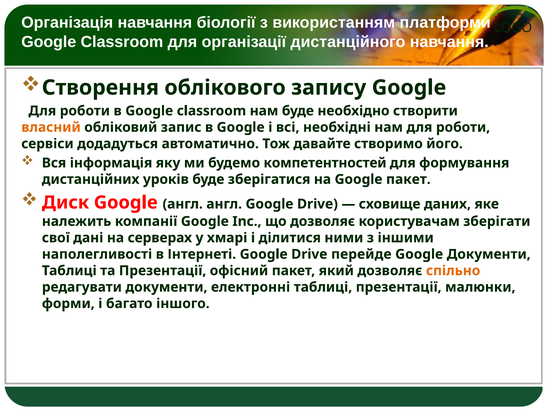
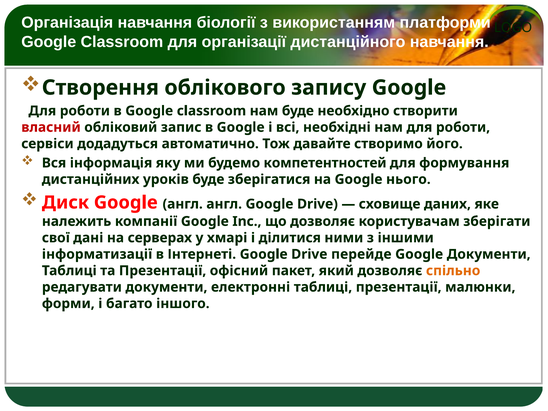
власний colour: orange -> red
Google пакет: пакет -> нього
наполегливості: наполегливості -> інформатизації
